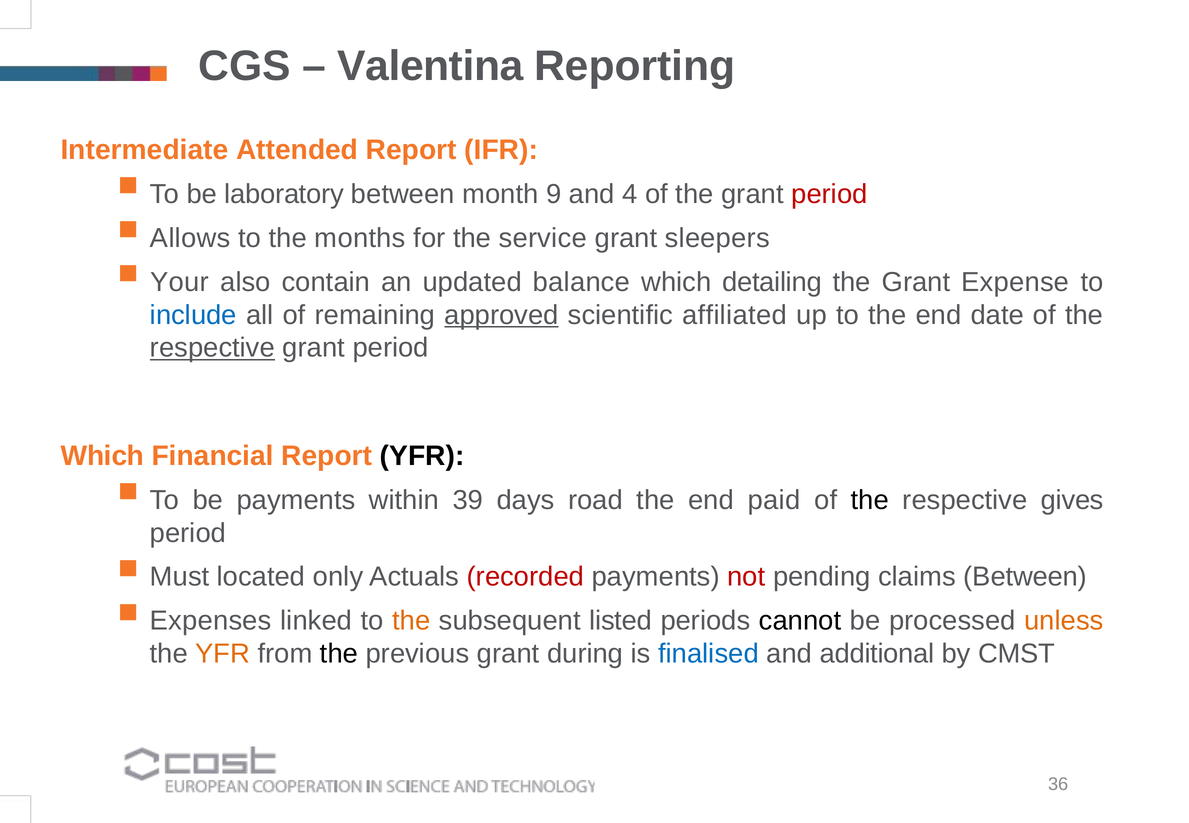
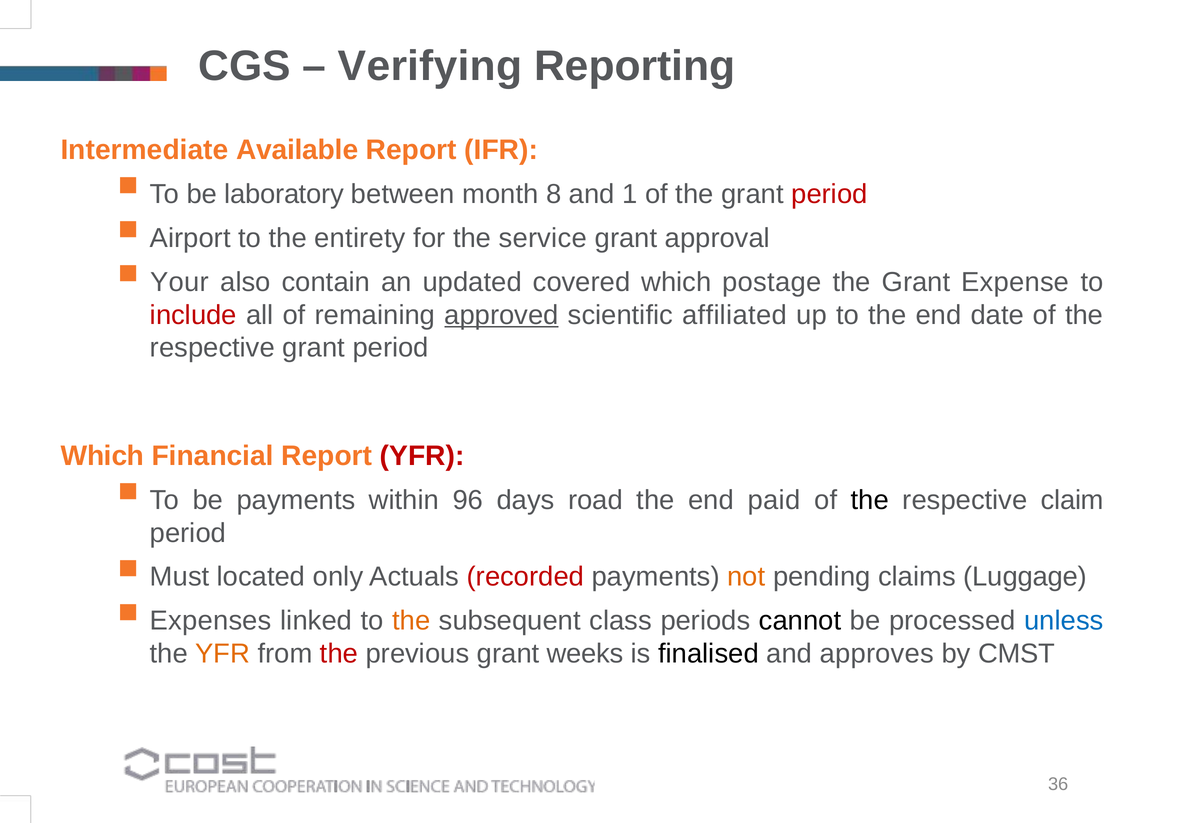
Valentina: Valentina -> Verifying
Attended: Attended -> Available
9: 9 -> 8
4: 4 -> 1
Allows: Allows -> Airport
months: months -> entirety
sleepers: sleepers -> approval
balance: balance -> covered
detailing: detailing -> postage
include colour: blue -> red
respective at (212, 348) underline: present -> none
YFR at (422, 456) colour: black -> red
39: 39 -> 96
gives: gives -> claim
not colour: red -> orange
claims Between: Between -> Luggage
listed: listed -> class
unless colour: orange -> blue
the at (339, 654) colour: black -> red
during: during -> weeks
finalised colour: blue -> black
additional: additional -> approves
